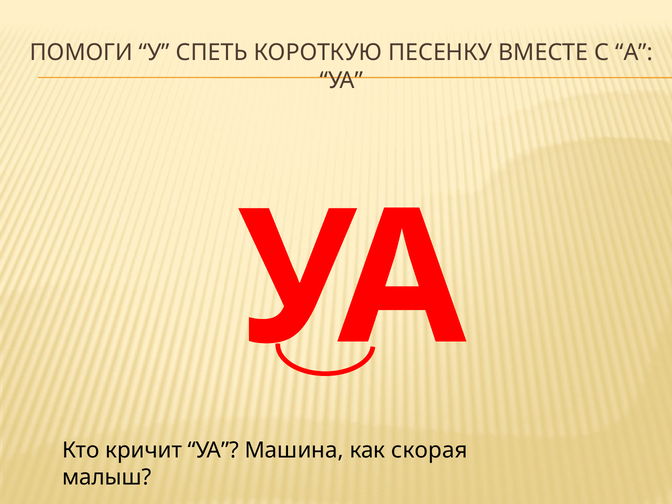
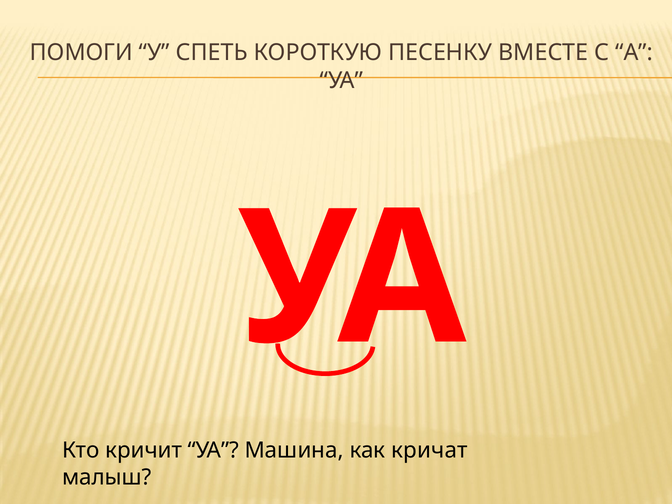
скорая: скорая -> кричат
